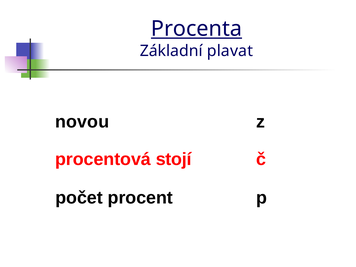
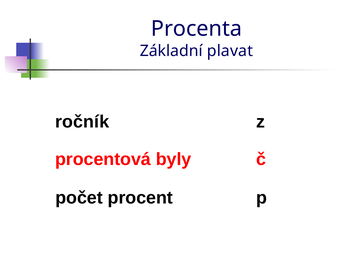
Procenta underline: present -> none
novou: novou -> ročník
stojí: stojí -> byly
